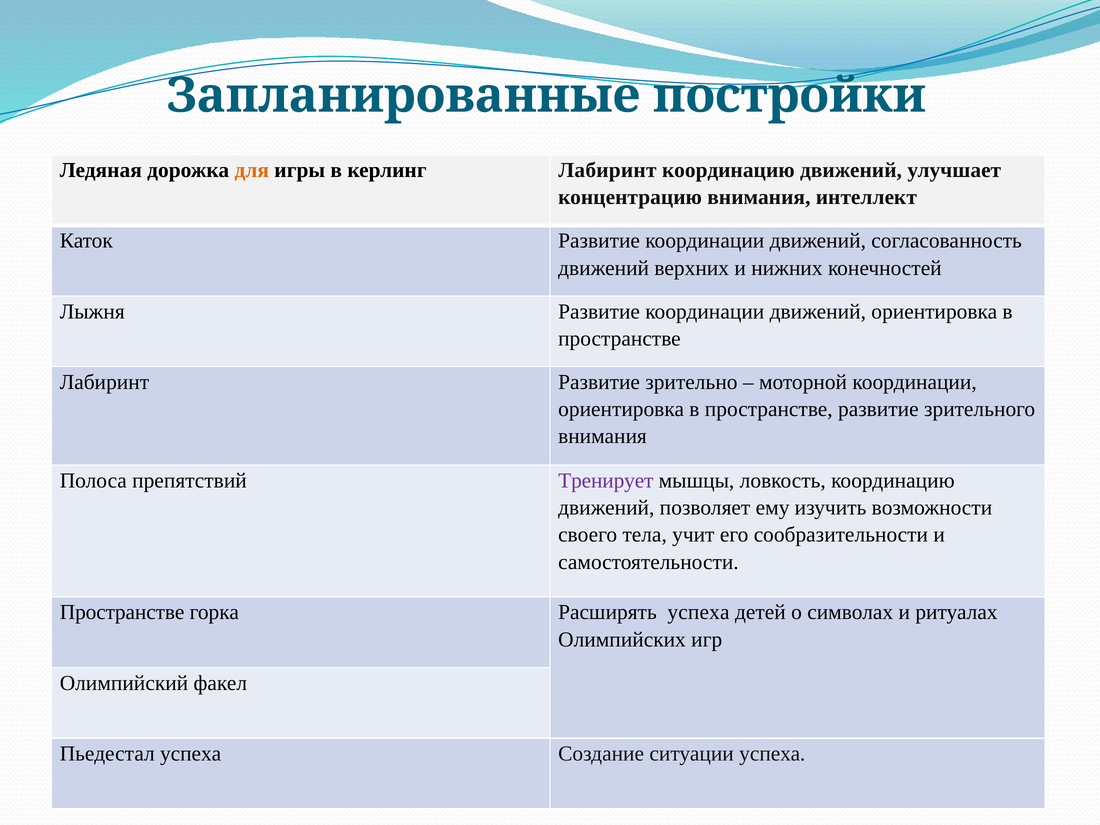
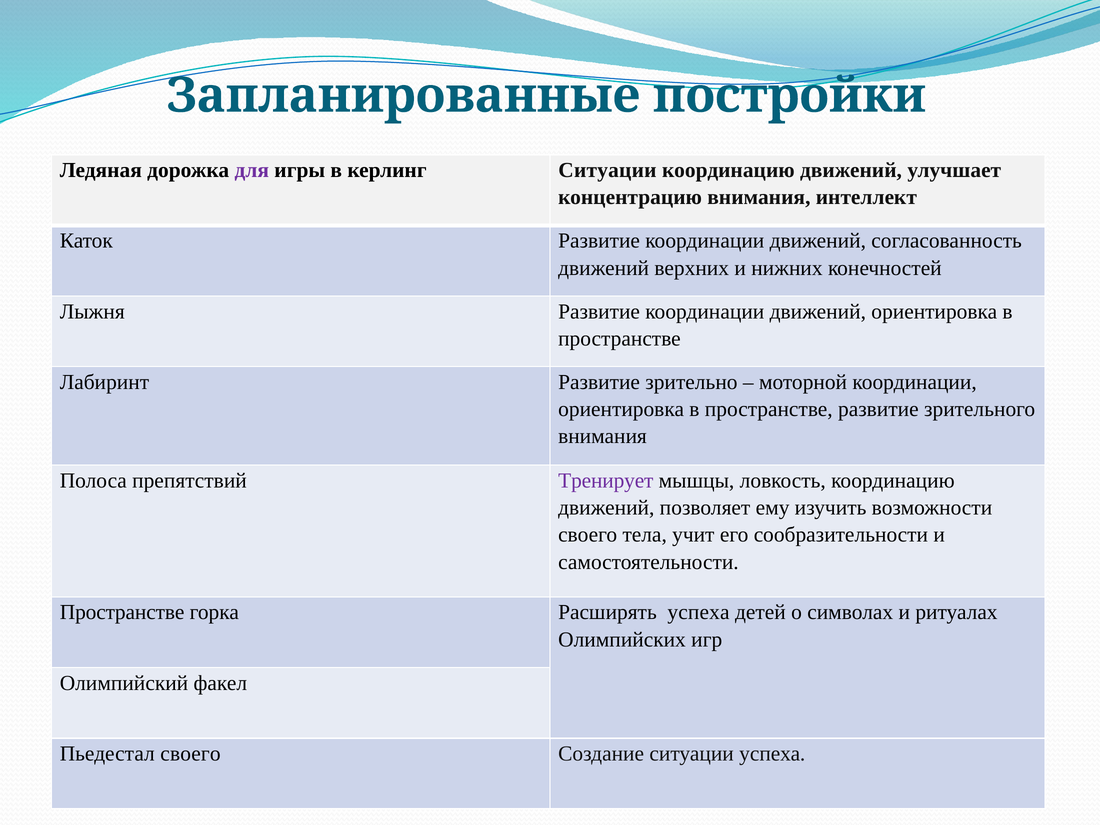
для colour: orange -> purple
керлинг Лабиринт: Лабиринт -> Ситуации
Пьедестал успеха: успеха -> своего
